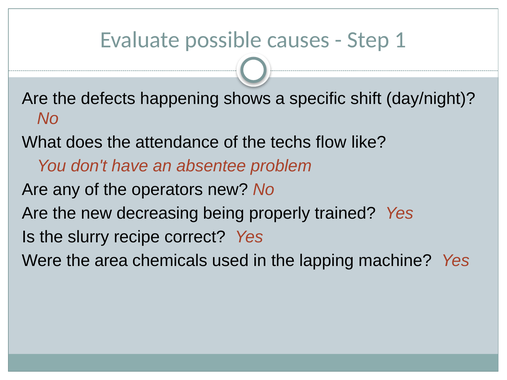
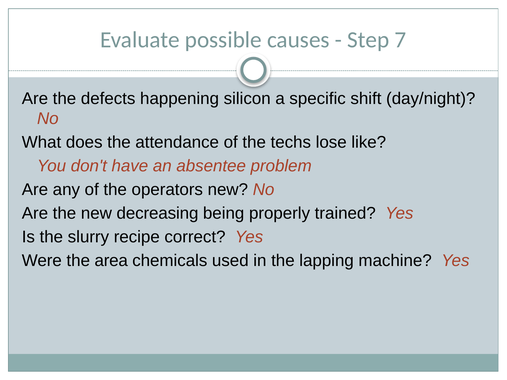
1: 1 -> 7
shows: shows -> silicon
flow: flow -> lose
